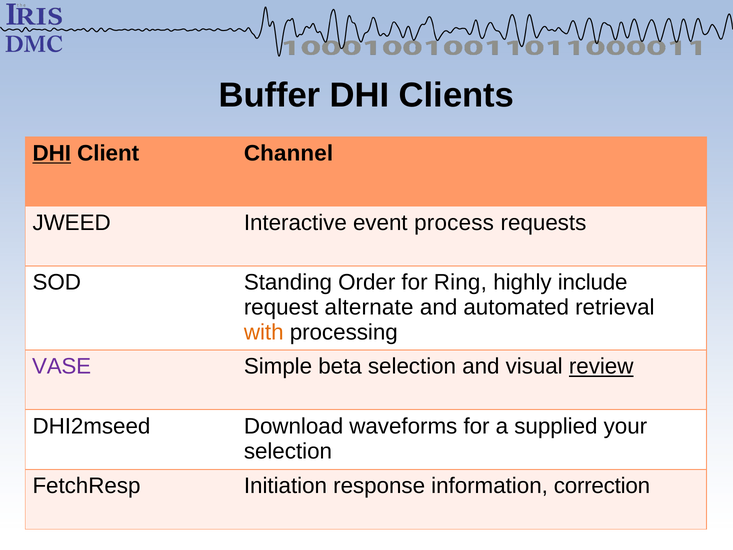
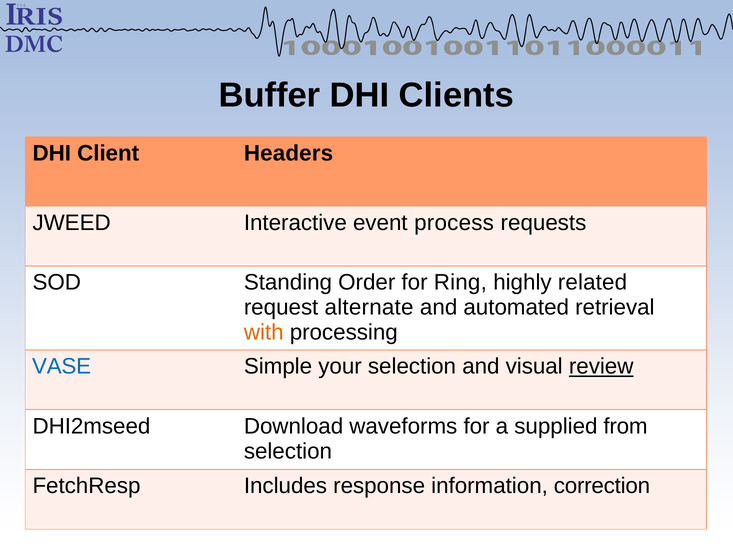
DHI at (52, 153) underline: present -> none
Channel: Channel -> Headers
include: include -> related
VASE colour: purple -> blue
beta: beta -> your
your: your -> from
Initiation: Initiation -> Includes
